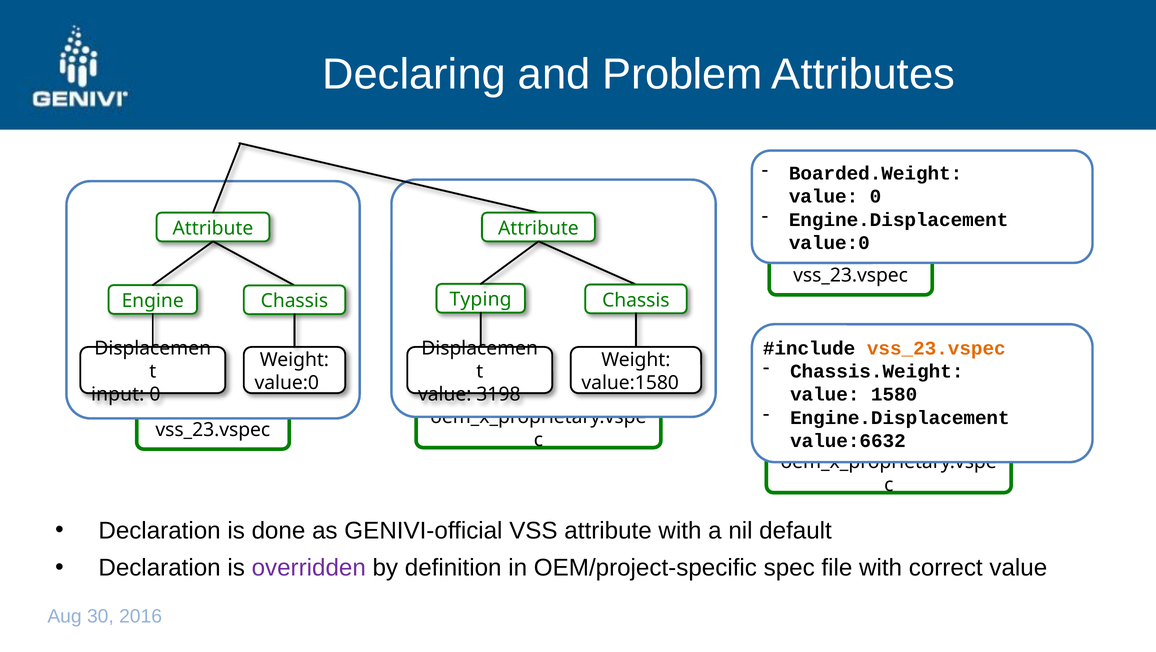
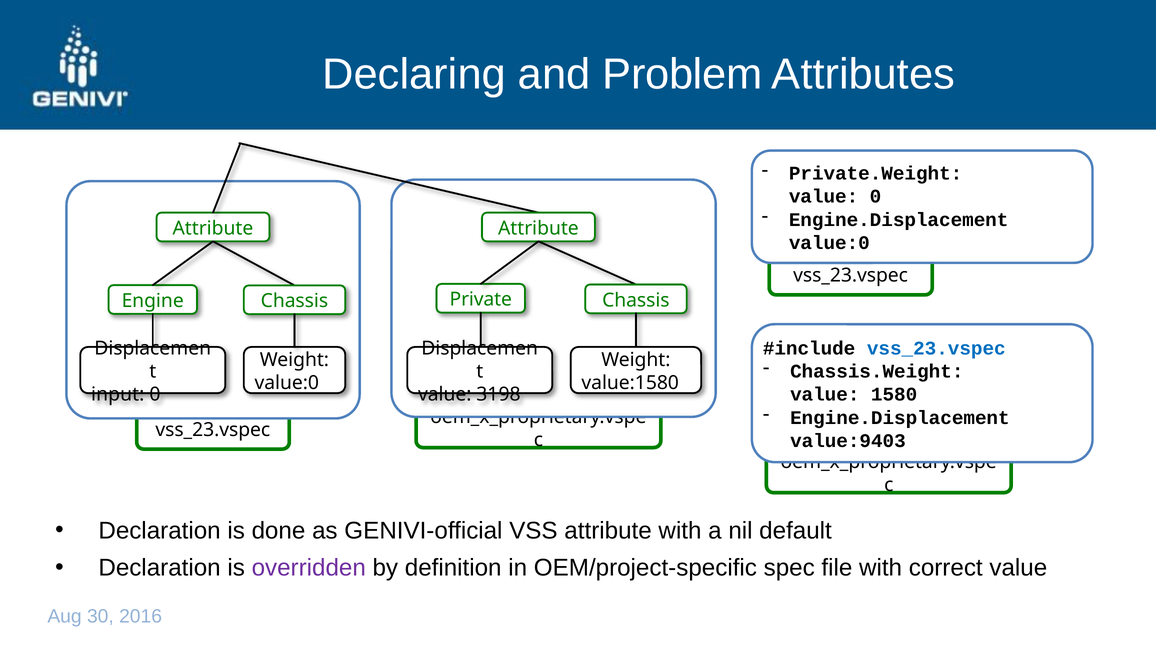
Boarded.Weight: Boarded.Weight -> Private.Weight
Typing: Typing -> Private
vss_23.vspec at (936, 348) colour: orange -> blue
value:6632: value:6632 -> value:9403
